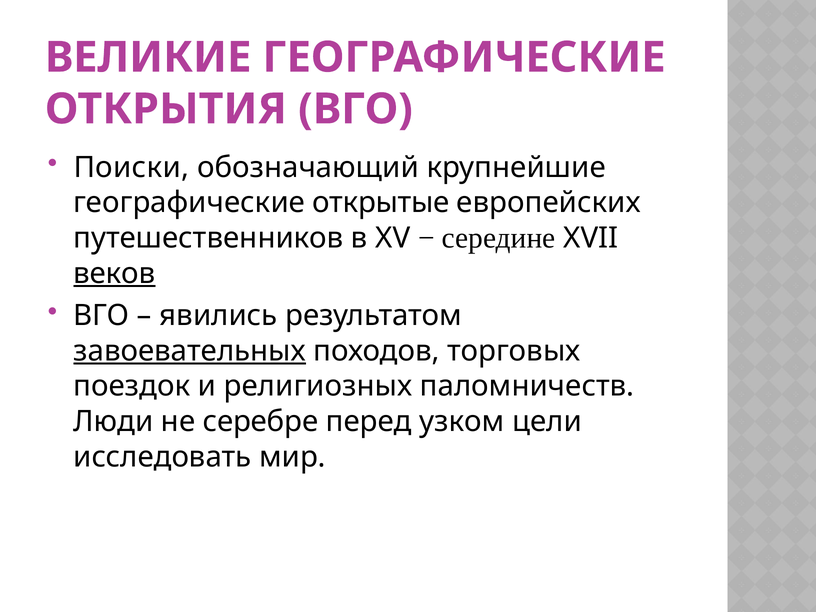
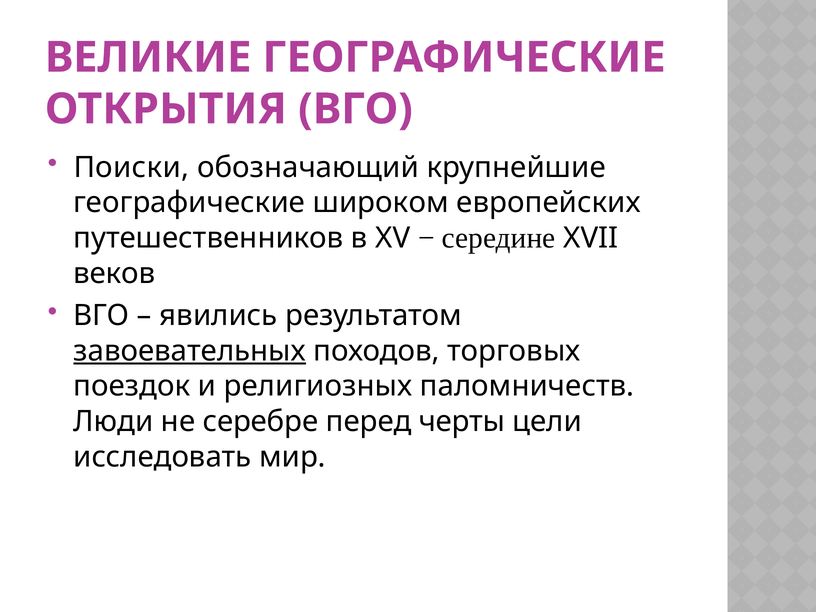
открытые: открытые -> широком
веков underline: present -> none
узком: узком -> черты
